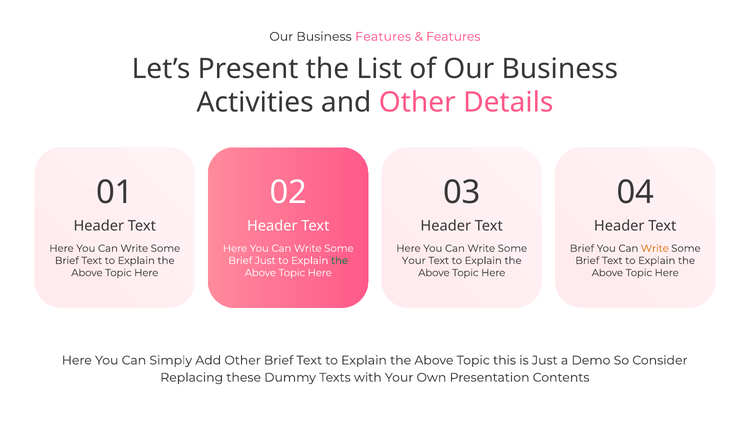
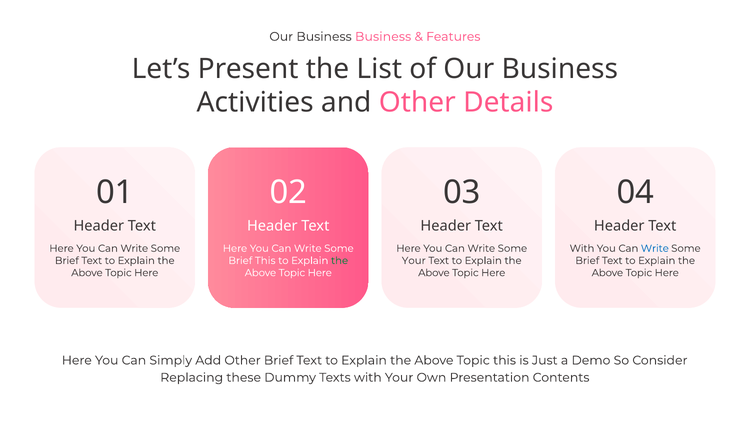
Business Features: Features -> Business
Brief at (582, 248): Brief -> With
Write at (655, 248) colour: orange -> blue
Brief Just: Just -> This
